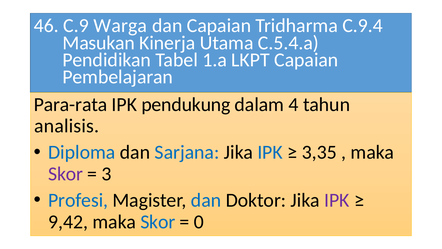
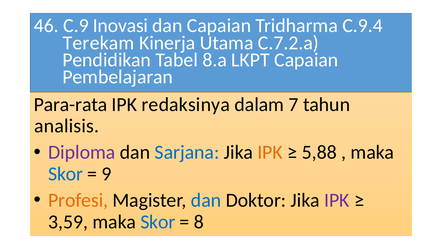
Warga: Warga -> Inovasi
Masukan: Masukan -> Terekam
C.5.4.a: C.5.4.a -> C.7.2.a
1.a: 1.a -> 8.a
pendukung: pendukung -> redaksinya
4: 4 -> 7
Diploma colour: blue -> purple
IPK at (270, 152) colour: blue -> orange
3,35: 3,35 -> 5,88
Skor at (66, 174) colour: purple -> blue
3: 3 -> 9
Profesi colour: blue -> orange
9,42: 9,42 -> 3,59
0: 0 -> 8
